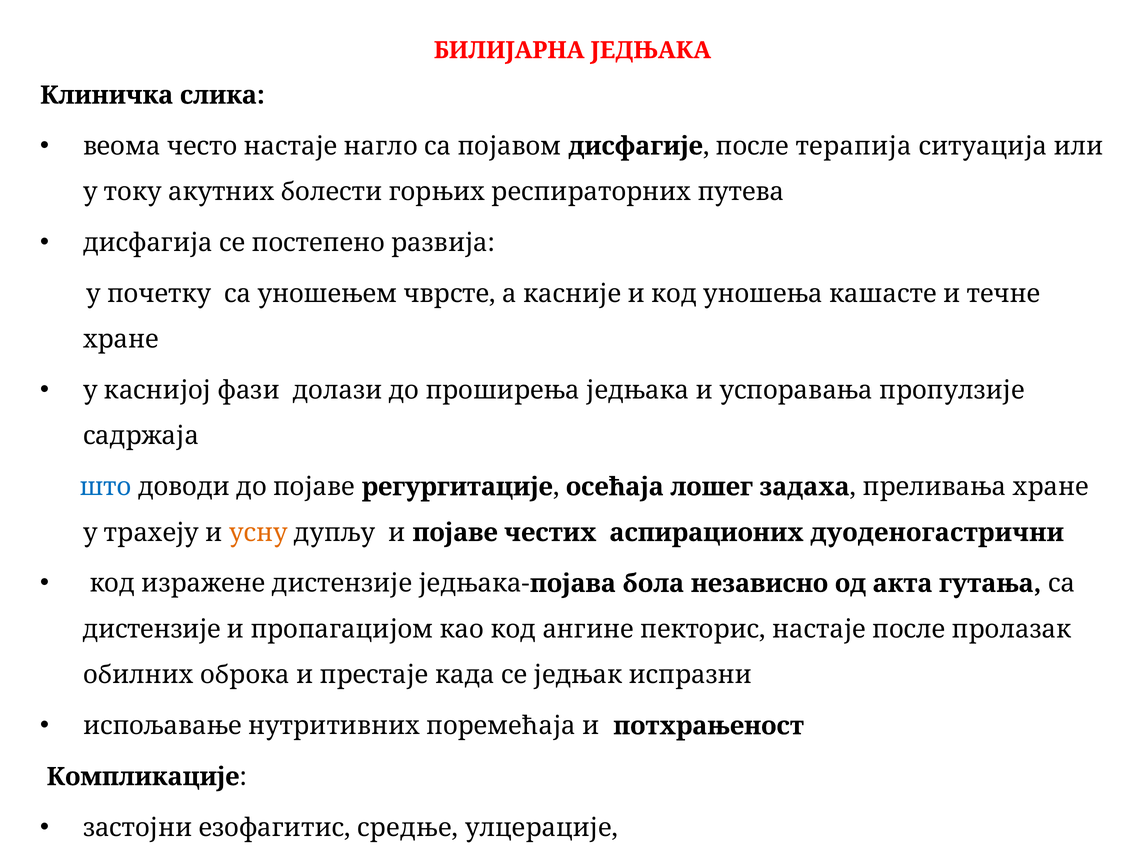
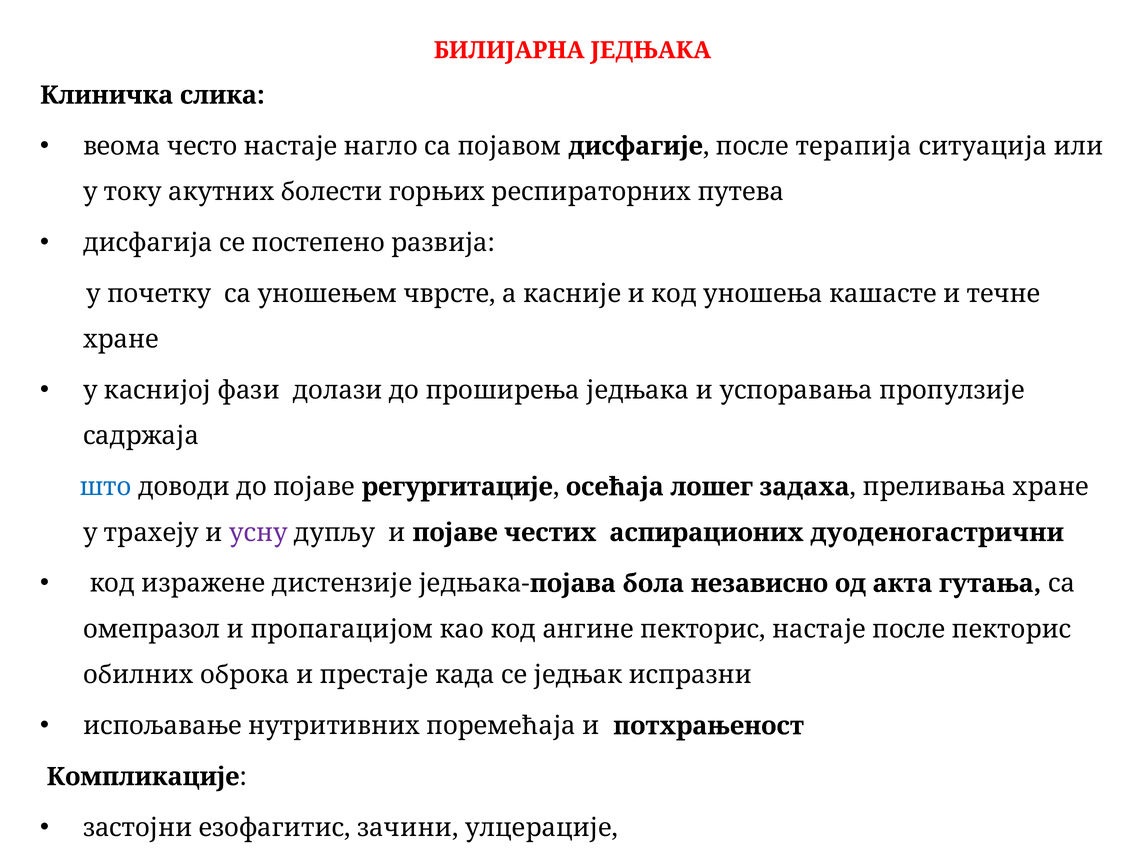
усну colour: orange -> purple
дистензије at (152, 629): дистензије -> омепразол
после пролазак: пролазак -> пекторис
средње: средње -> зачини
